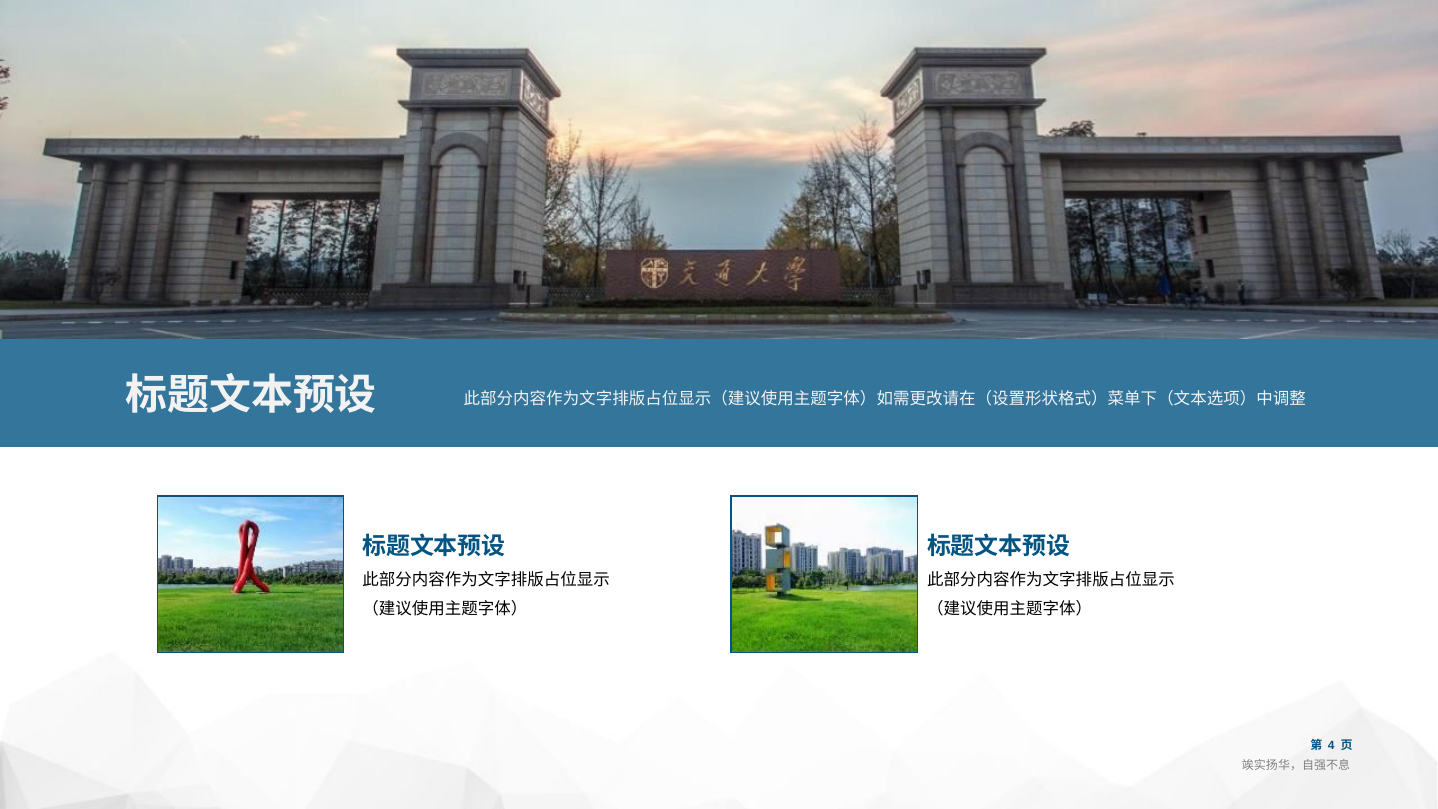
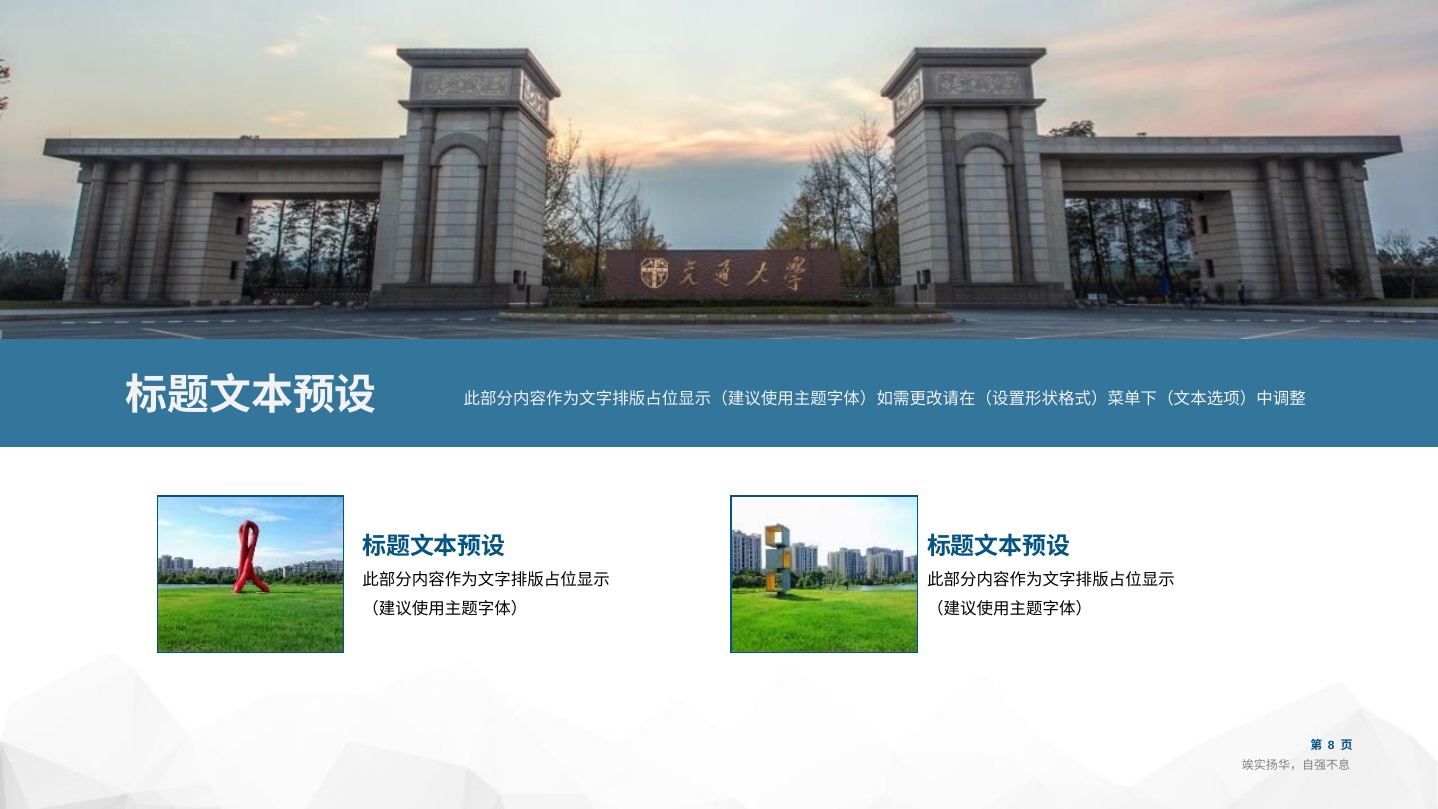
4: 4 -> 8
